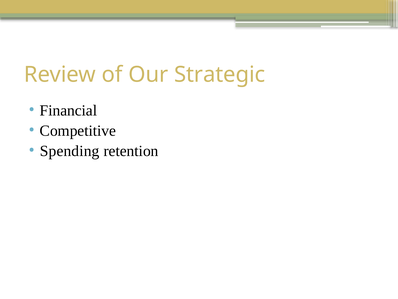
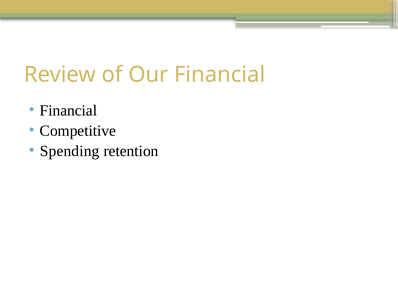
Our Strategic: Strategic -> Financial
